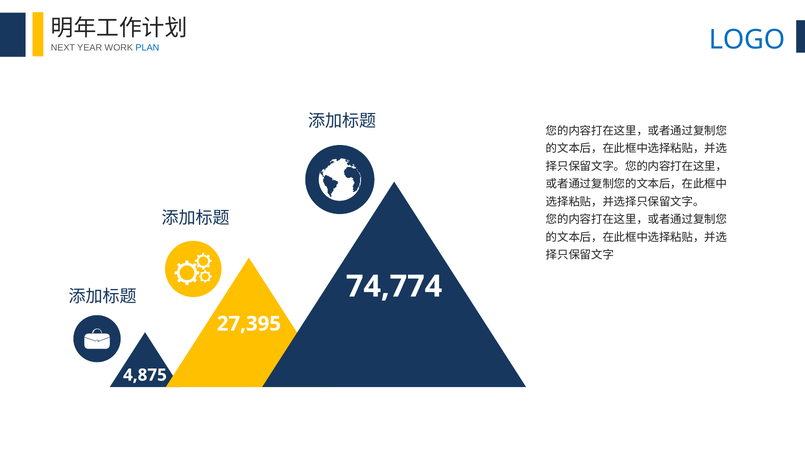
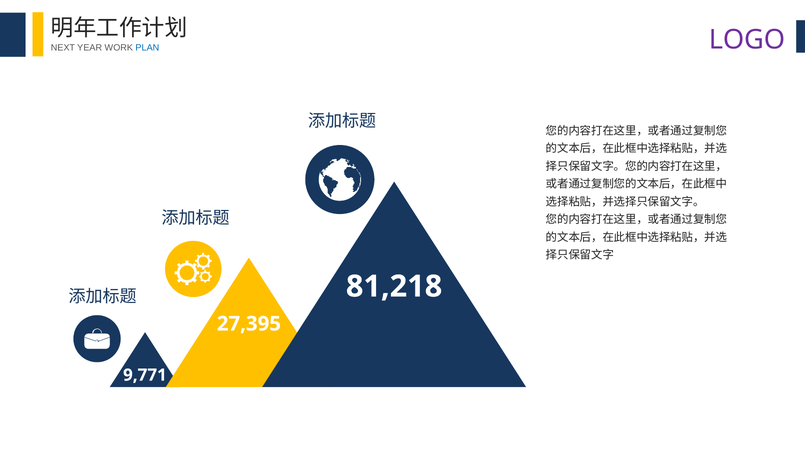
LOGO colour: blue -> purple
74,774: 74,774 -> 81,218
4,875: 4,875 -> 9,771
